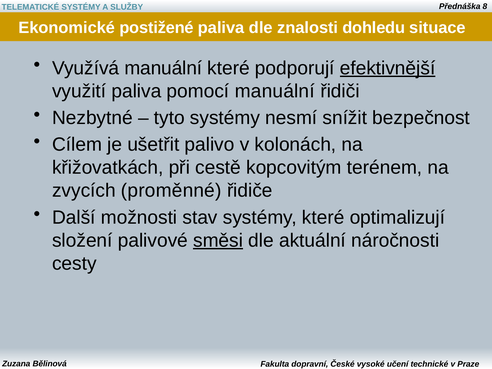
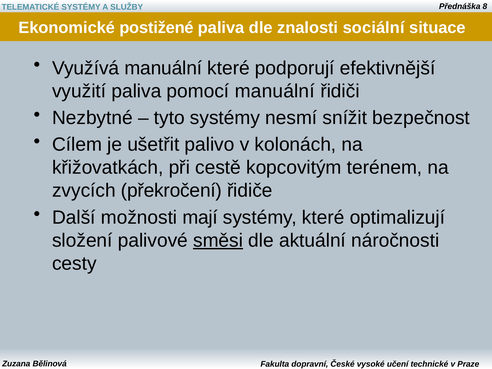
dohledu: dohledu -> sociální
efektivnější underline: present -> none
proměnné: proměnné -> překročení
stav: stav -> mají
